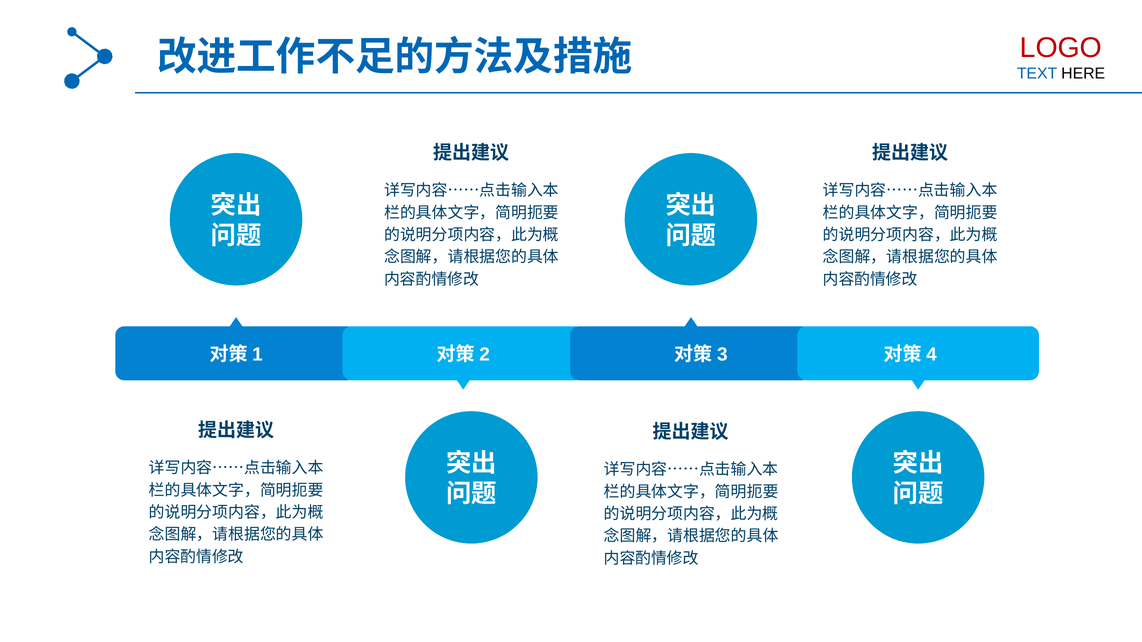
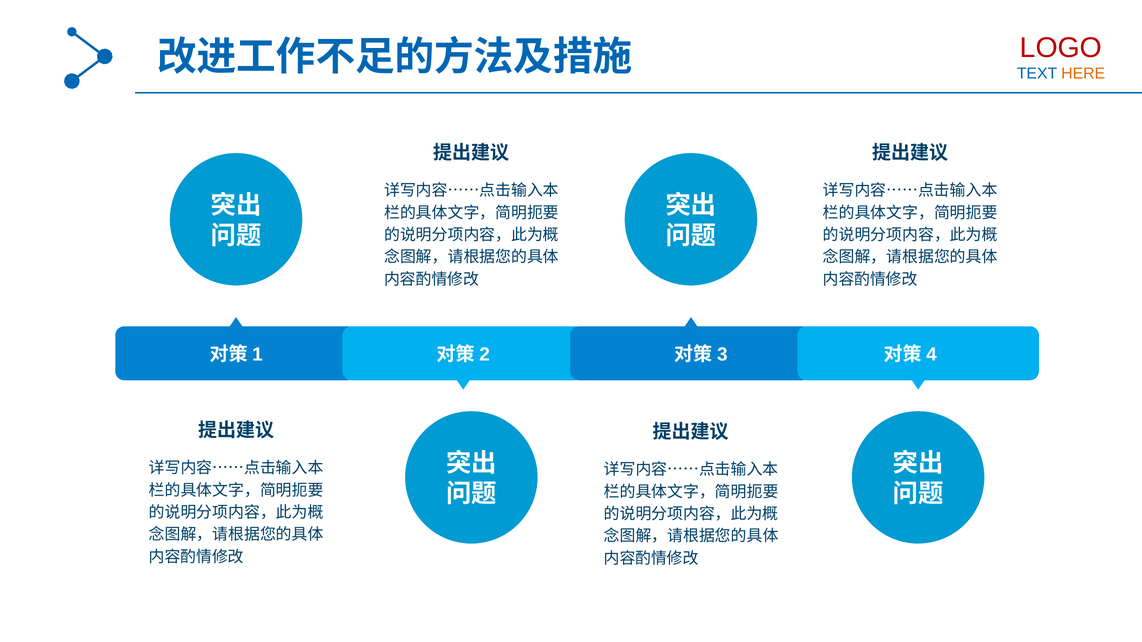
HERE colour: black -> orange
